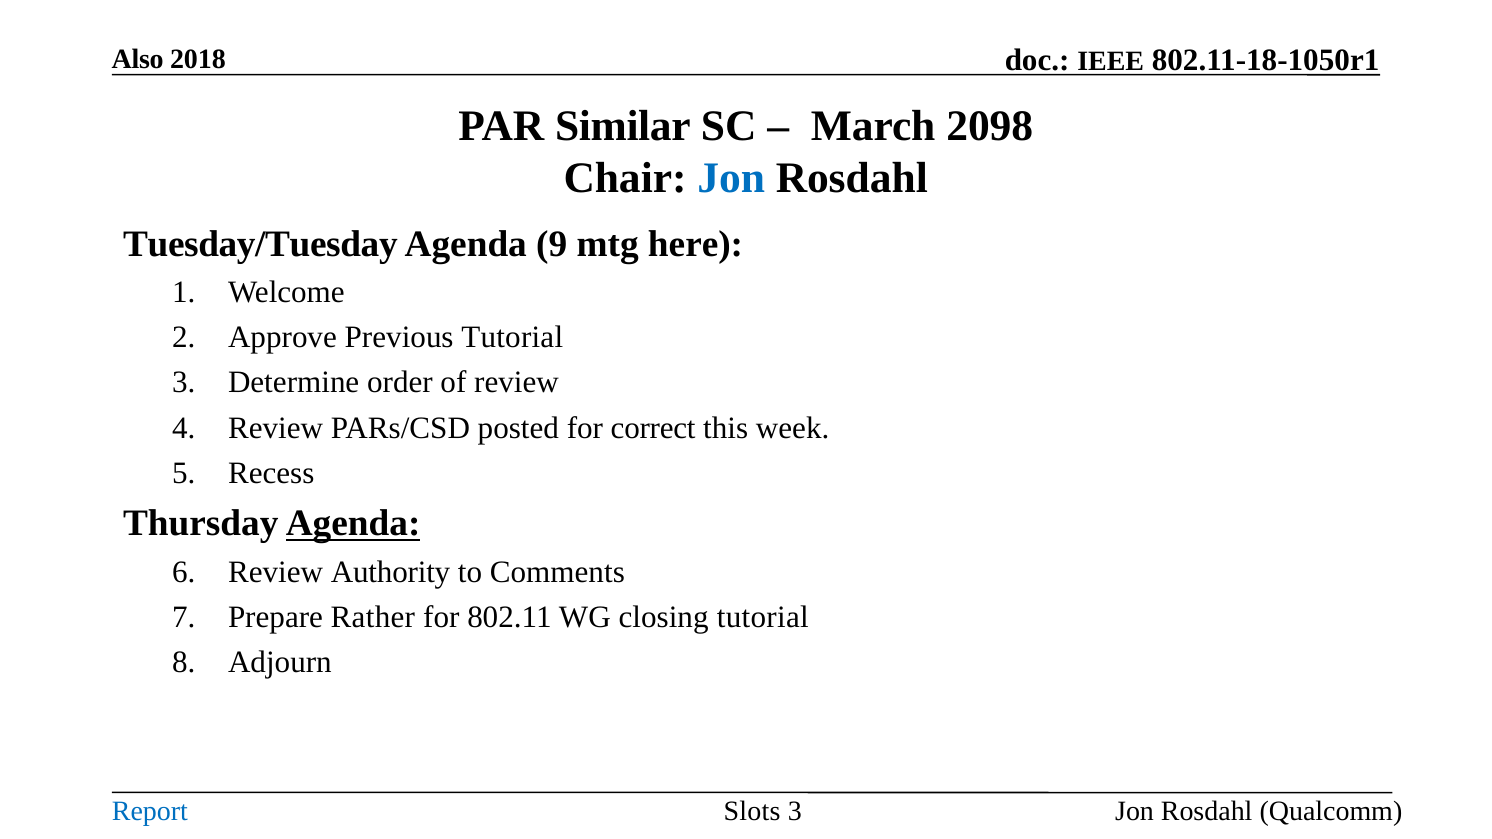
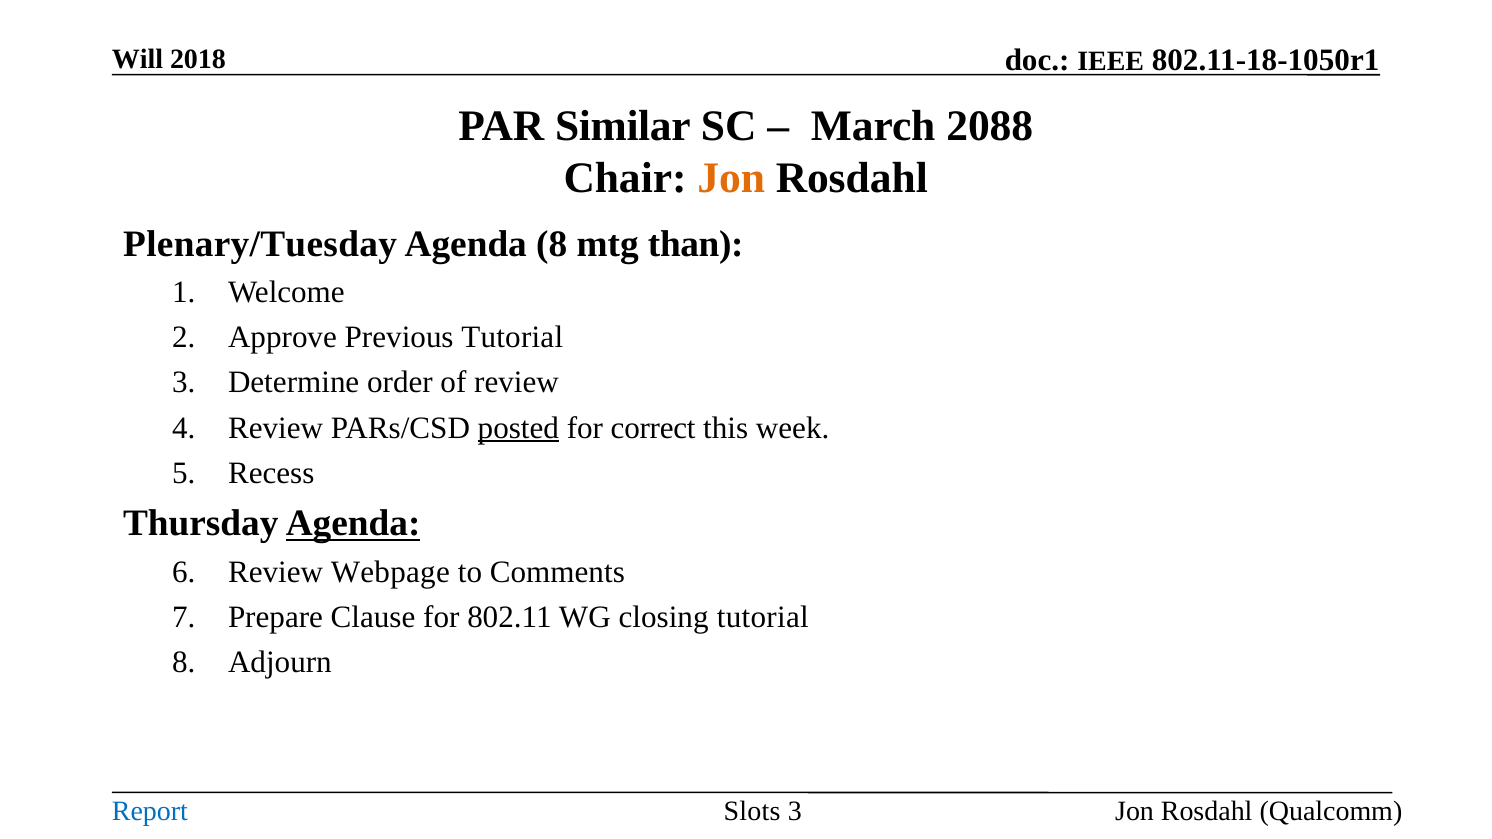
Also: Also -> Will
2098: 2098 -> 2088
Jon at (731, 178) colour: blue -> orange
Tuesday/Tuesday: Tuesday/Tuesday -> Plenary/Tuesday
Agenda 9: 9 -> 8
here: here -> than
posted underline: none -> present
Authority: Authority -> Webpage
Rather: Rather -> Clause
